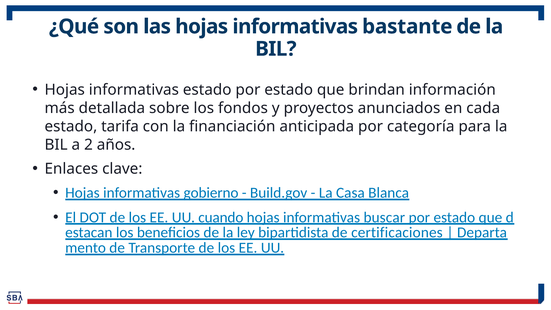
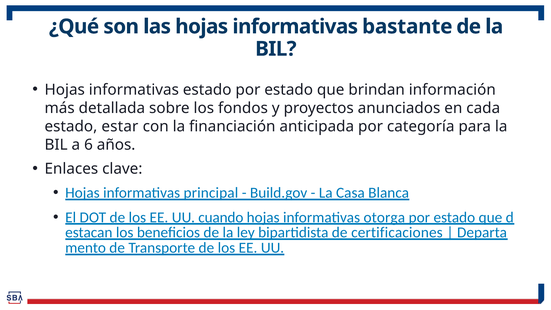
tarifa: tarifa -> estar
2: 2 -> 6
gobierno: gobierno -> principal
buscar: buscar -> otorga
